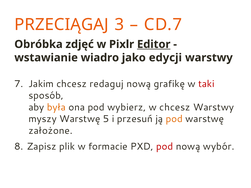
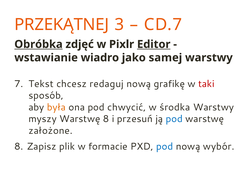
PRZECIĄGAJ: PRZECIĄGAJ -> PRZEKĄTNEJ
Obróbka underline: none -> present
edycji: edycji -> samej
Jakim: Jakim -> Tekst
wybierz: wybierz -> chwycić
w chcesz: chcesz -> środka
Warstwę 5: 5 -> 8
pod at (174, 119) colour: orange -> blue
pod at (165, 147) colour: red -> blue
